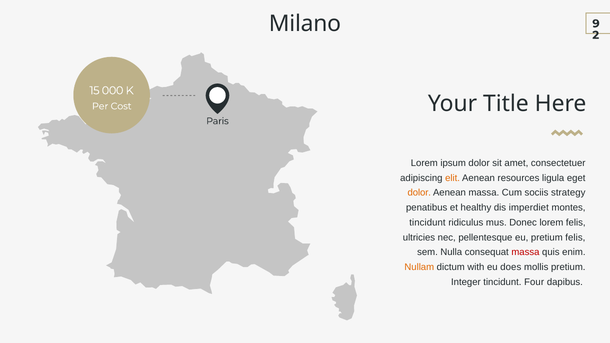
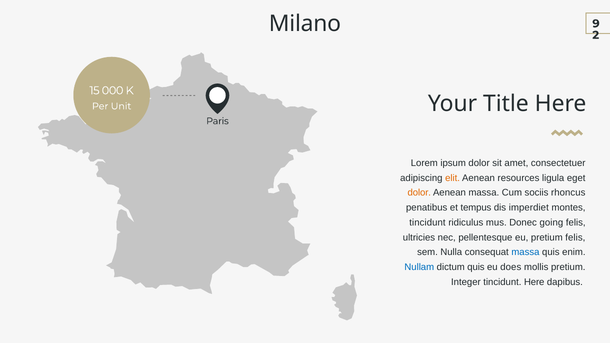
Cost: Cost -> Unit
strategy: strategy -> rhoncus
healthy: healthy -> tempus
Donec lorem: lorem -> going
massa at (525, 252) colour: red -> blue
Nullam colour: orange -> blue
dictum with: with -> quis
tincidunt Four: Four -> Here
